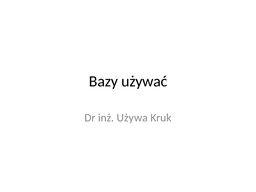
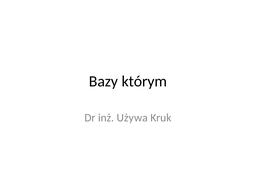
używać: używać -> którym
